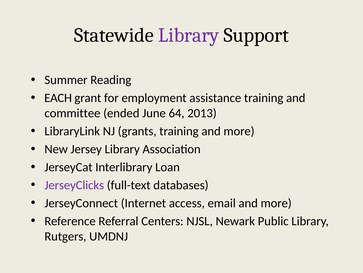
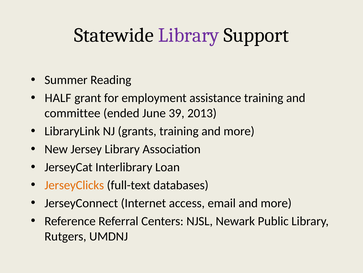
EACH: EACH -> HALF
64: 64 -> 39
JerseyClicks colour: purple -> orange
